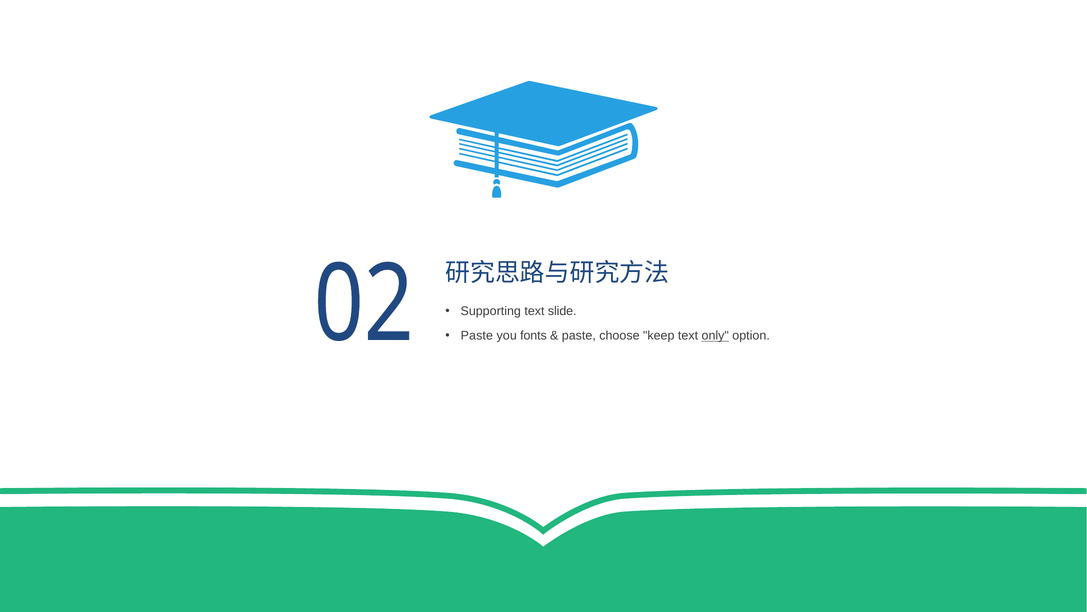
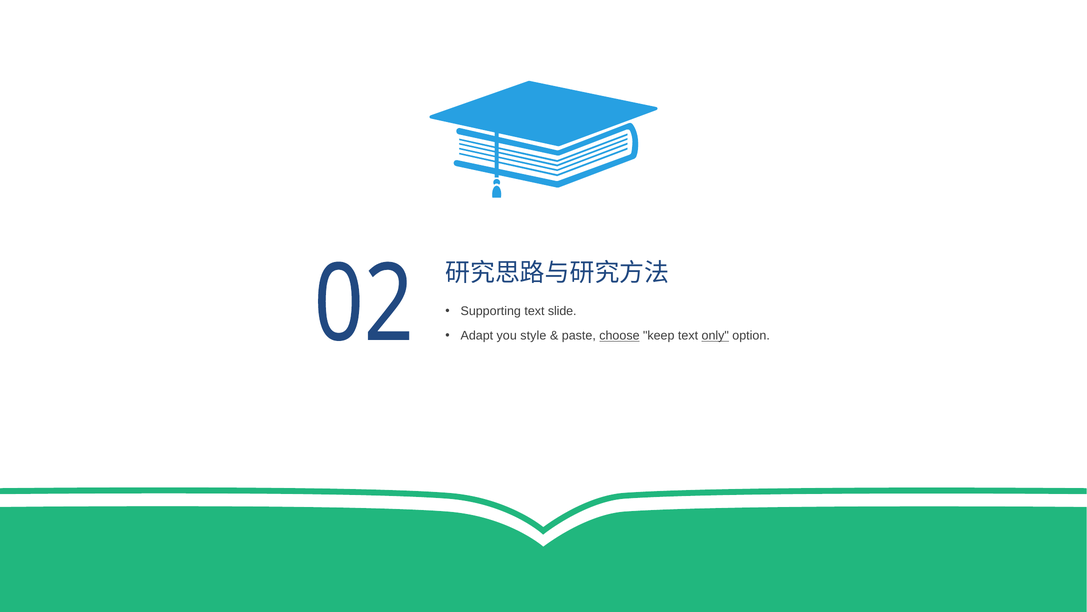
Paste at (477, 335): Paste -> Adapt
fonts: fonts -> style
choose underline: none -> present
